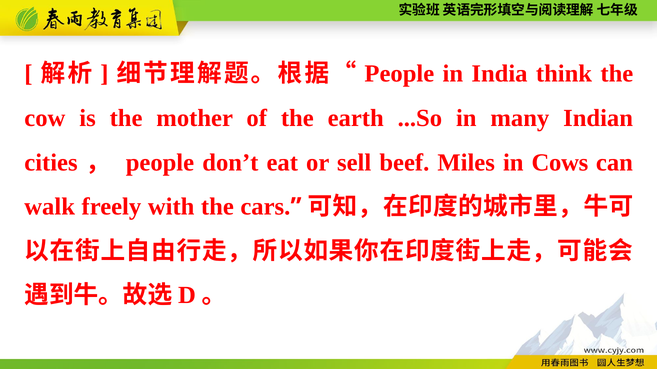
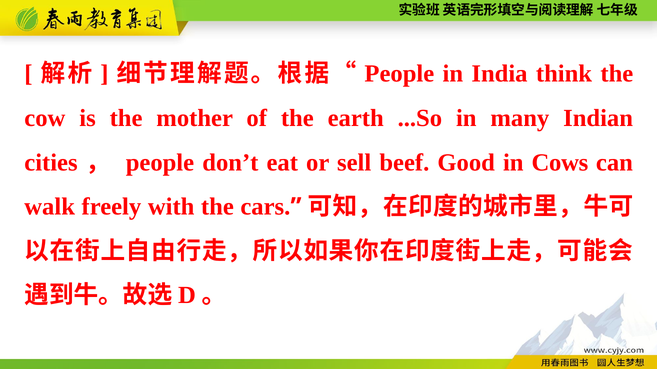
Miles: Miles -> Good
